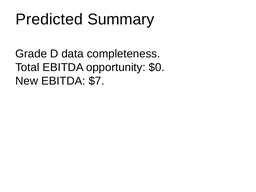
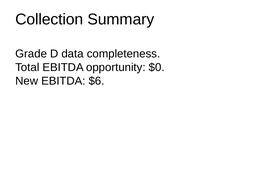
Predicted: Predicted -> Collection
$7: $7 -> $6
